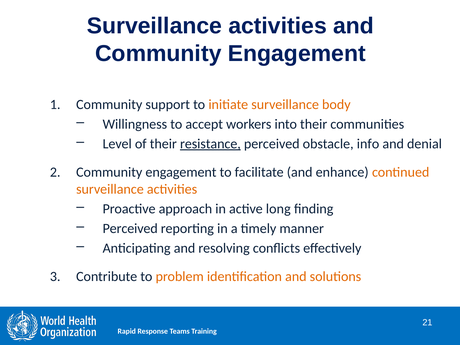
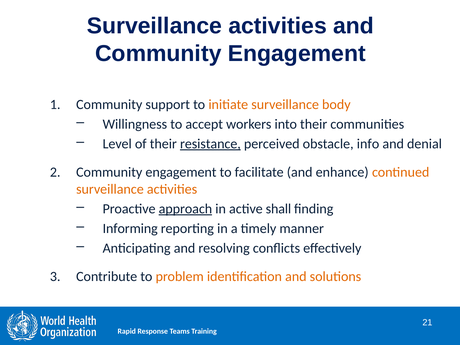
approach underline: none -> present
long: long -> shall
Perceived at (130, 228): Perceived -> Informing
